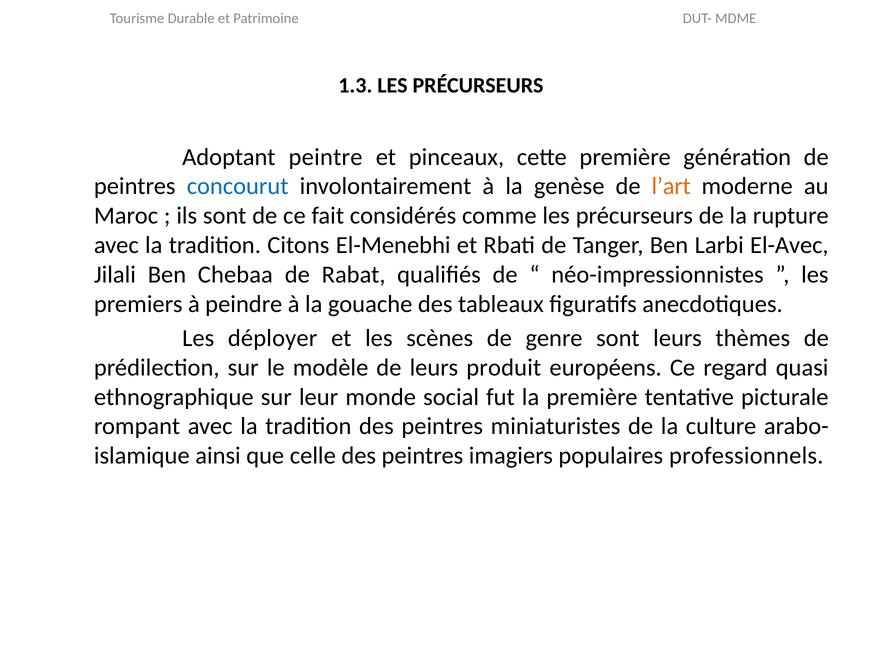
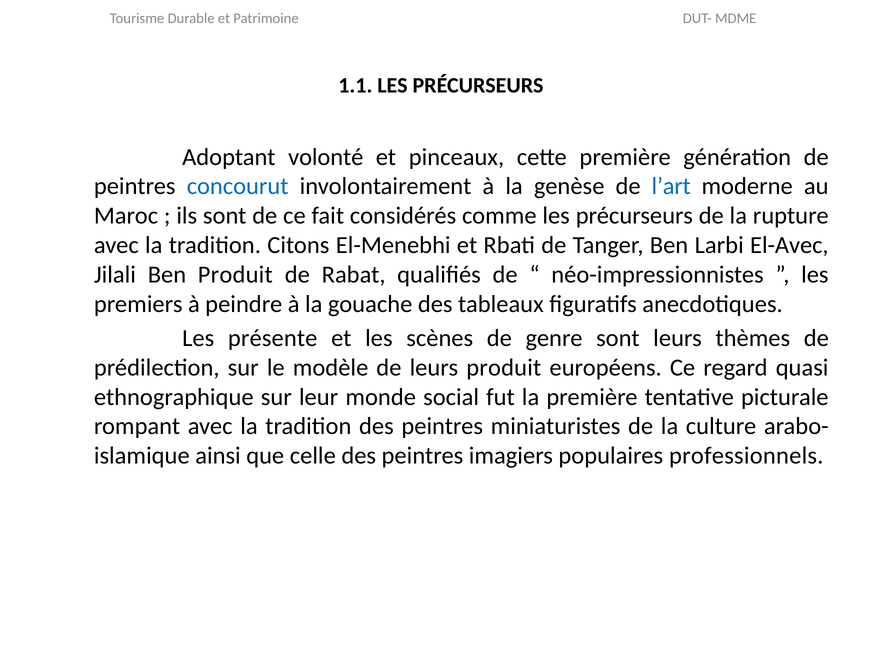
1.3: 1.3 -> 1.1
peintre: peintre -> volonté
l’art colour: orange -> blue
Ben Chebaa: Chebaa -> Produit
déployer: déployer -> présente
